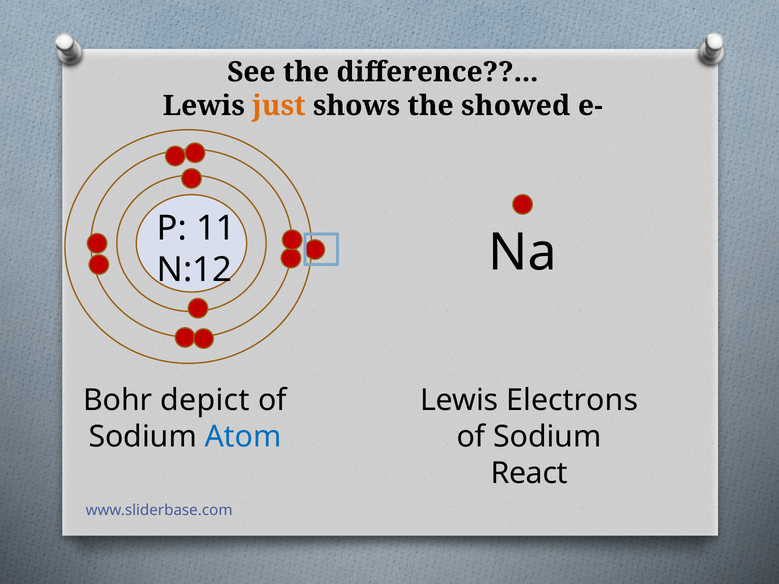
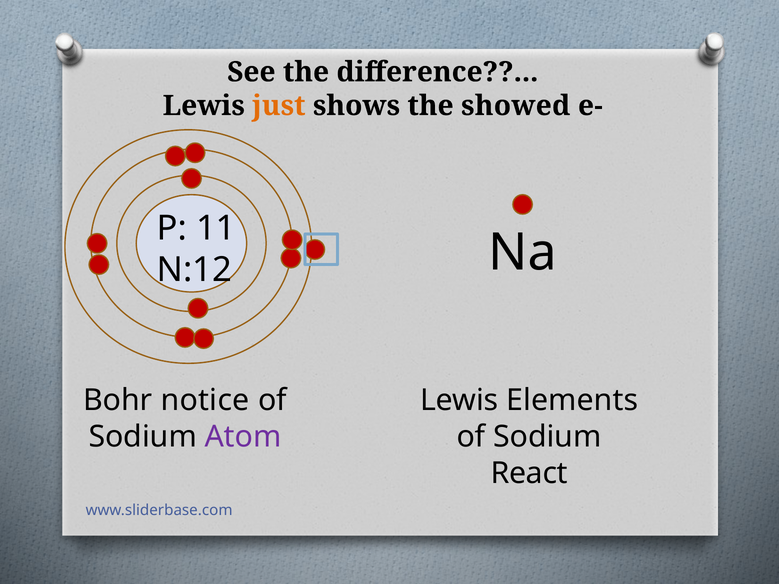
depict: depict -> notice
Electrons: Electrons -> Elements
Atom colour: blue -> purple
